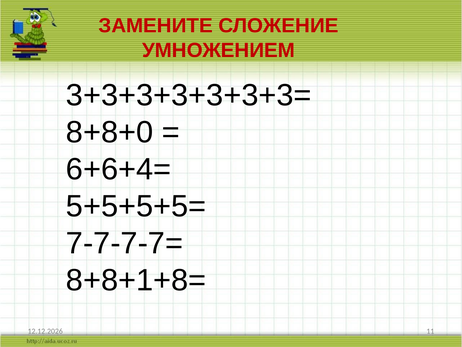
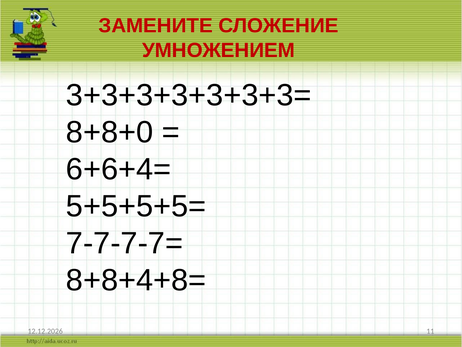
8+8+1+8=: 8+8+1+8= -> 8+8+4+8=
